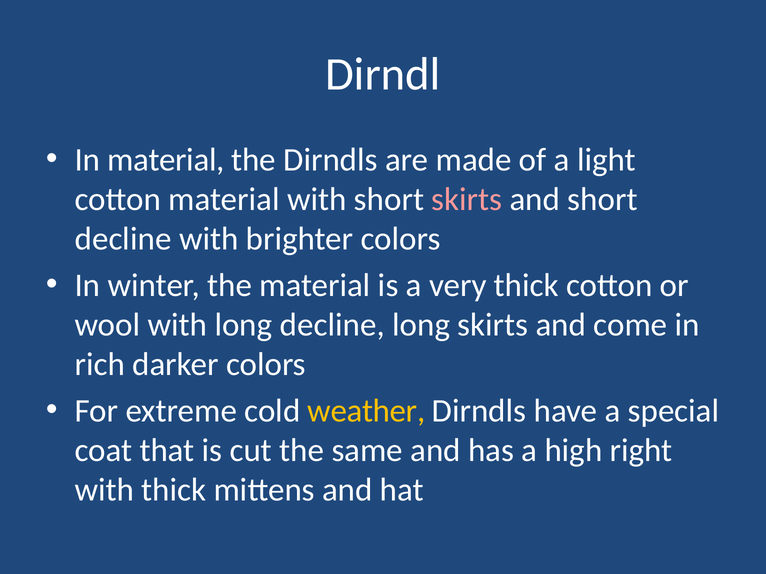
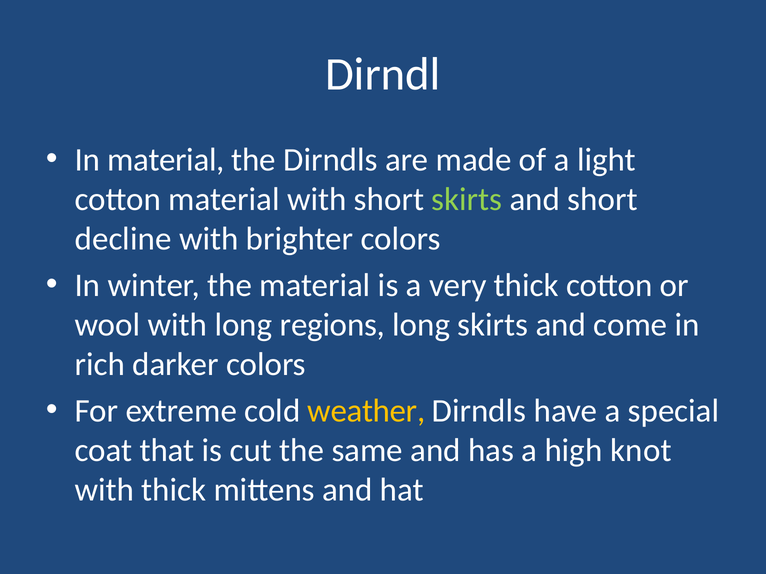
skirts at (467, 200) colour: pink -> light green
long decline: decline -> regions
right: right -> knot
